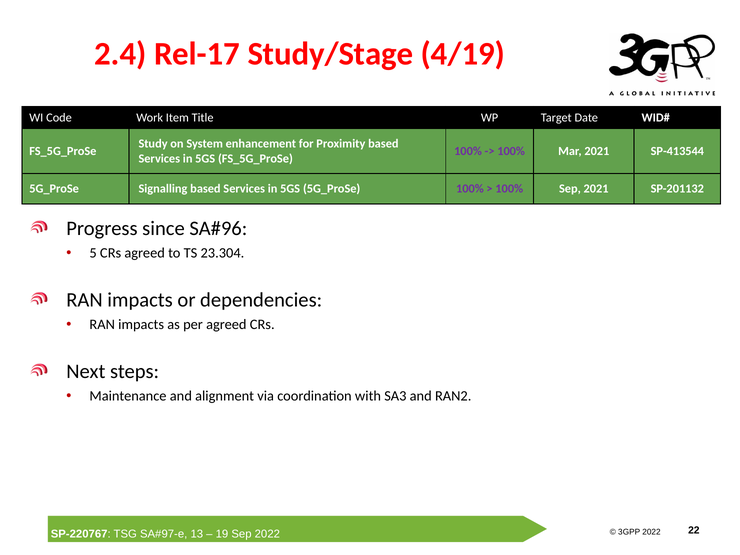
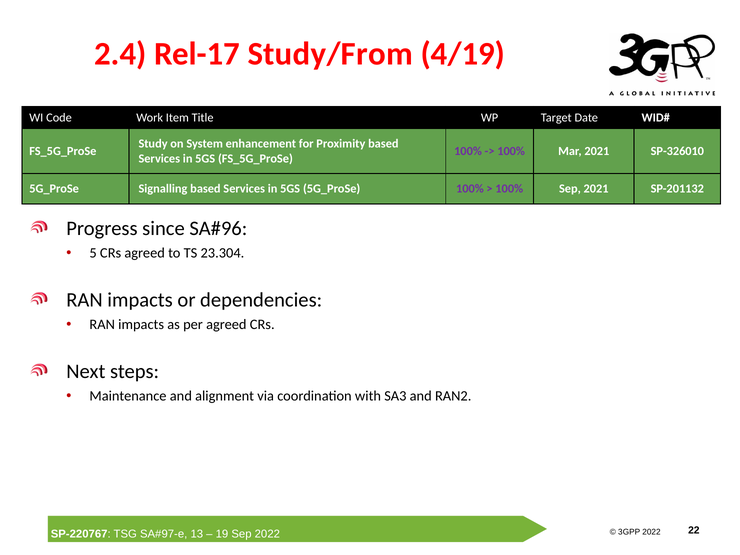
Study/Stage: Study/Stage -> Study/From
SP-413544: SP-413544 -> SP-326010
